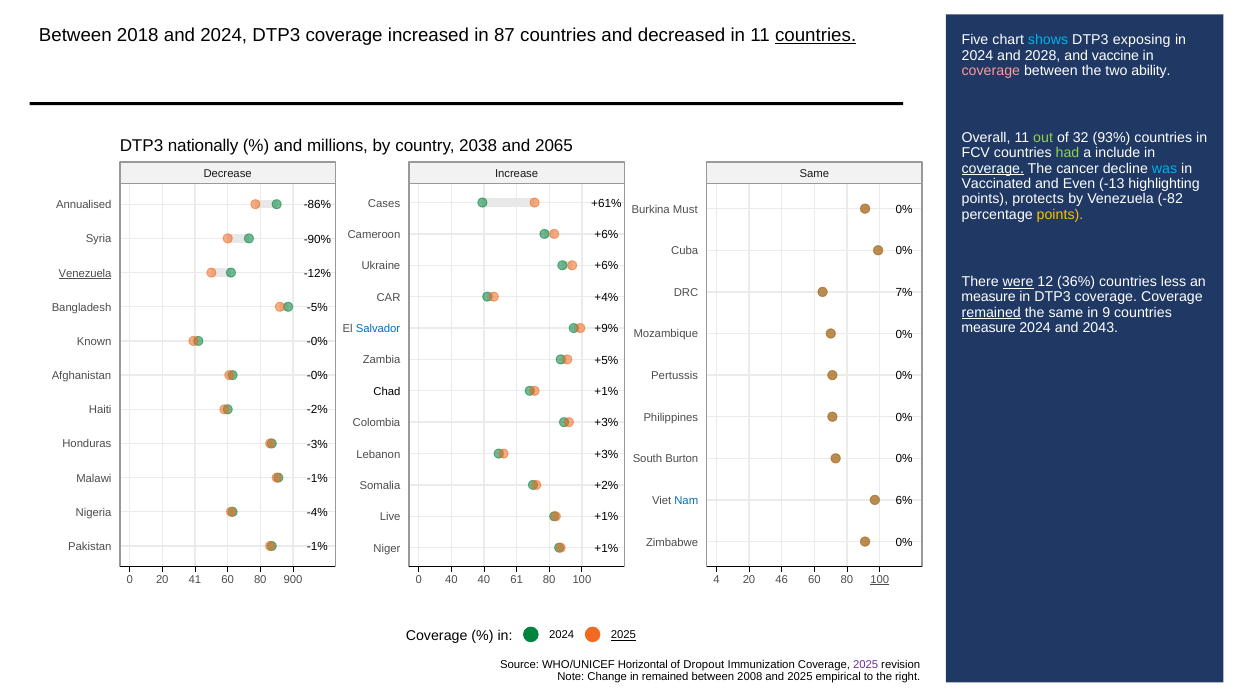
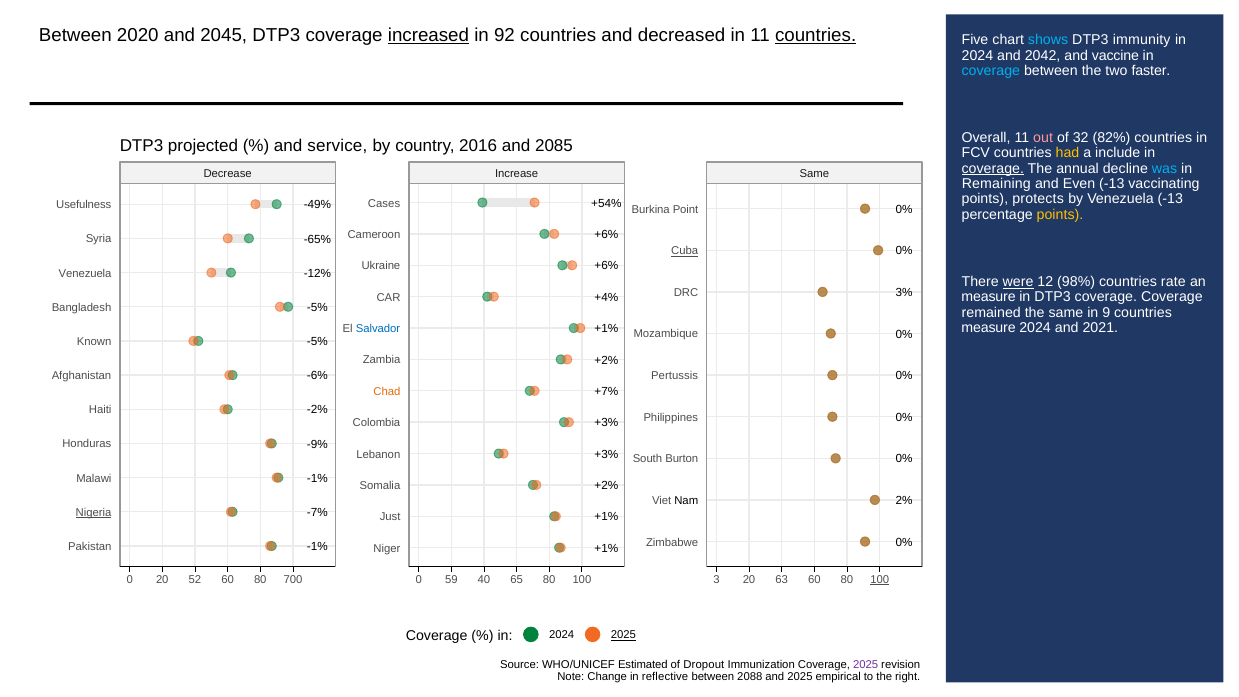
2018: 2018 -> 2020
and 2024: 2024 -> 2045
increased underline: none -> present
87: 87 -> 92
exposing: exposing -> immunity
2028: 2028 -> 2042
coverage at (991, 71) colour: pink -> light blue
ability: ability -> faster
out colour: light green -> pink
93%: 93% -> 82%
nationally: nationally -> projected
millions: millions -> service
2038: 2038 -> 2016
2065: 2065 -> 2085
had colour: light green -> yellow
cancer: cancer -> annual
Vaccinated: Vaccinated -> Remaining
highlighting: highlighting -> vaccinating
Venezuela -82: -82 -> -13
+61%: +61% -> +54%
-86%: -86% -> -49%
Annualised: Annualised -> Usefulness
Must: Must -> Point
-90%: -90% -> -65%
Cuba underline: none -> present
Venezuela at (85, 273) underline: present -> none
36%: 36% -> 98%
less: less -> rate
7%: 7% -> 3%
remained at (991, 313) underline: present -> none
2043: 2043 -> 2021
+9% at (606, 329): +9% -> +1%
-0% at (317, 342): -0% -> -5%
+5% at (606, 360): +5% -> +2%
-0% at (317, 376): -0% -> -6%
+1% at (606, 392): +1% -> +7%
Chad colour: black -> orange
-3%: -3% -> -9%
6%: 6% -> 2%
Nam colour: blue -> black
-4%: -4% -> -7%
Nigeria underline: none -> present
Live: Live -> Just
41: 41 -> 52
900: 900 -> 700
0 40: 40 -> 59
61: 61 -> 65
4: 4 -> 3
46: 46 -> 63
Horizontal: Horizontal -> Estimated
in remained: remained -> reflective
2008: 2008 -> 2088
